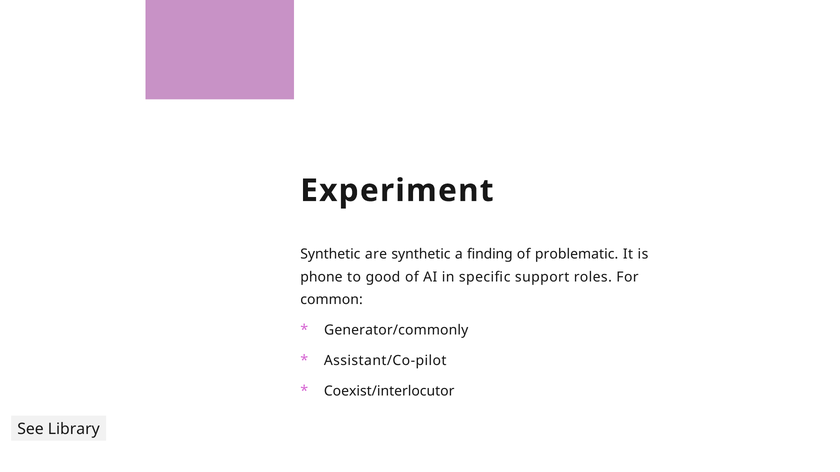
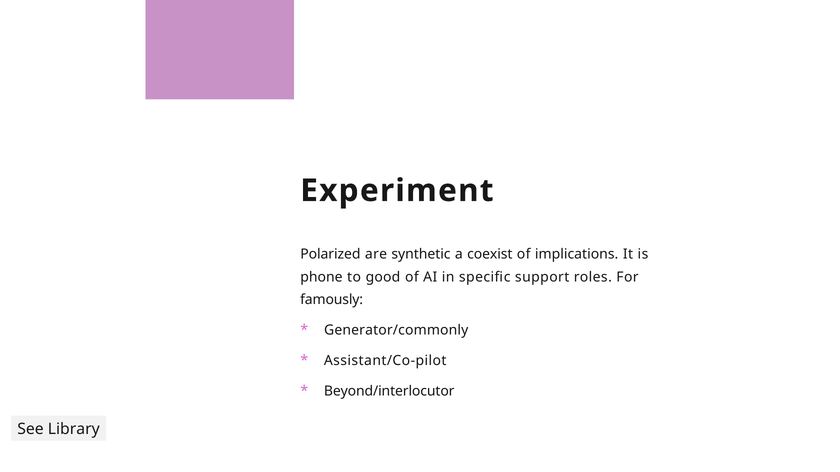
Synthetic at (330, 255): Synthetic -> Polarized
finding: finding -> coexist
problematic: problematic -> implications
common: common -> famously
Coexist/interlocutor: Coexist/interlocutor -> Beyond/interlocutor
